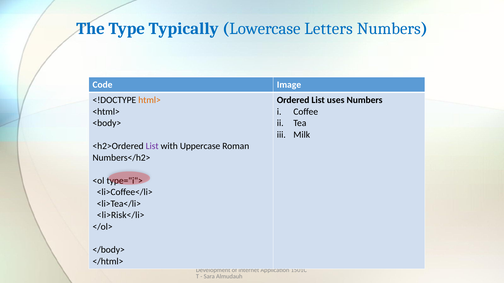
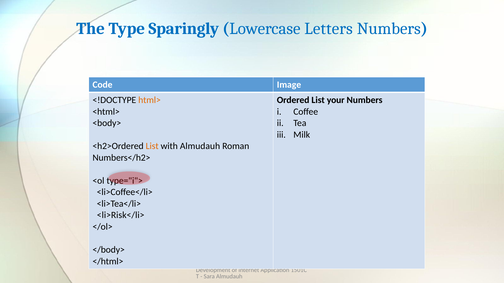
Typically: Typically -> Sparingly
uses: uses -> your
List at (152, 146) colour: purple -> orange
with Uppercase: Uppercase -> Almudauh
